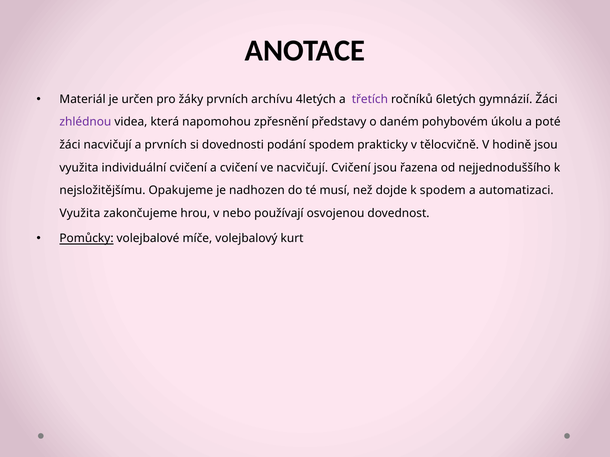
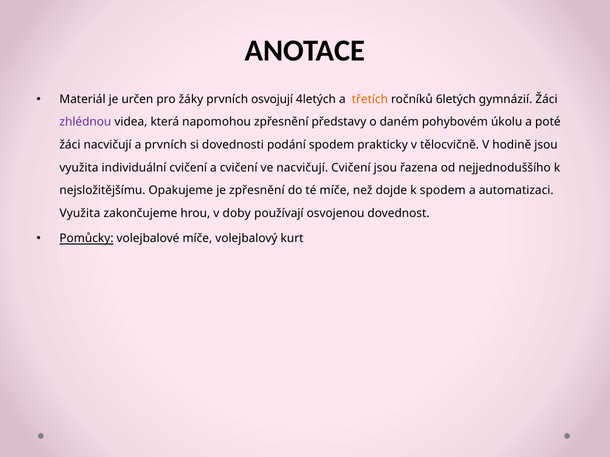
archívu: archívu -> osvojují
třetích colour: purple -> orange
je nadhozen: nadhozen -> zpřesnění
té musí: musí -> míče
nebo: nebo -> doby
